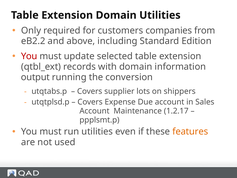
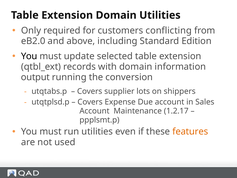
companies: companies -> conflicting
eB2.2: eB2.2 -> eB2.0
You at (29, 56) colour: red -> black
